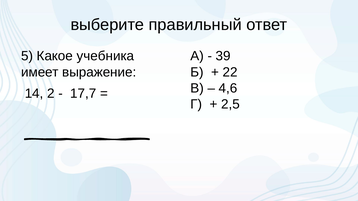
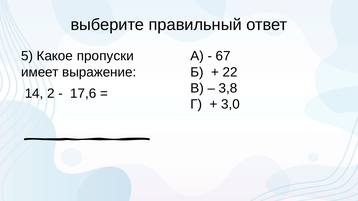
учебника: учебника -> пропуски
39: 39 -> 67
4,6: 4,6 -> 3,8
17,7: 17,7 -> 17,6
2,5: 2,5 -> 3,0
